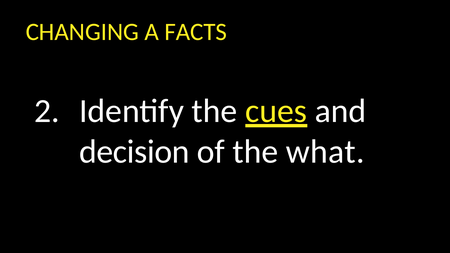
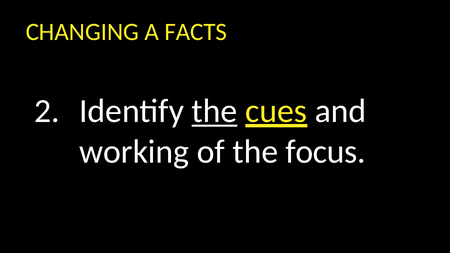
the at (214, 111) underline: none -> present
decision: decision -> working
what: what -> focus
